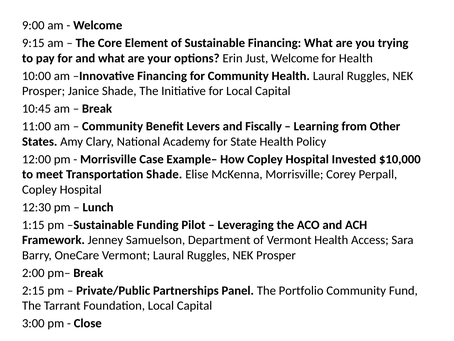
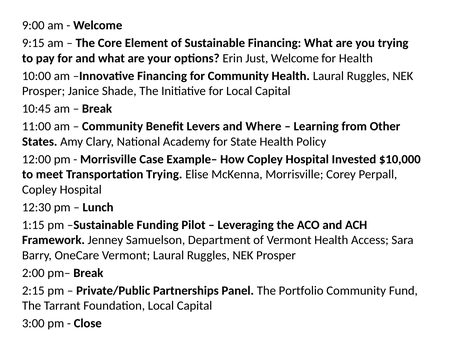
Fiscally: Fiscally -> Where
Transportation Shade: Shade -> Trying
